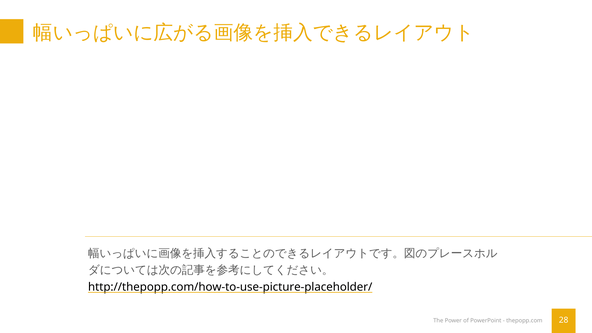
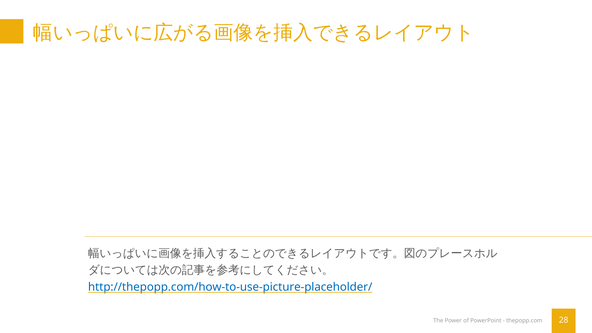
http://thepopp.com/how-to-use-picture-placeholder/ colour: black -> blue
